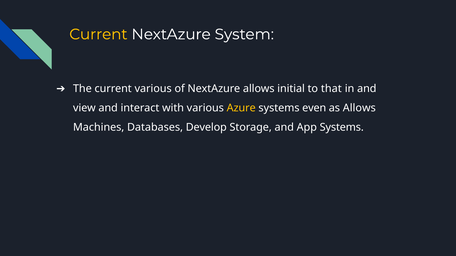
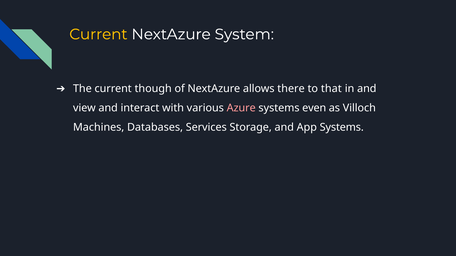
current various: various -> though
initial: initial -> there
Azure colour: yellow -> pink
as Allows: Allows -> Villoch
Develop: Develop -> Services
